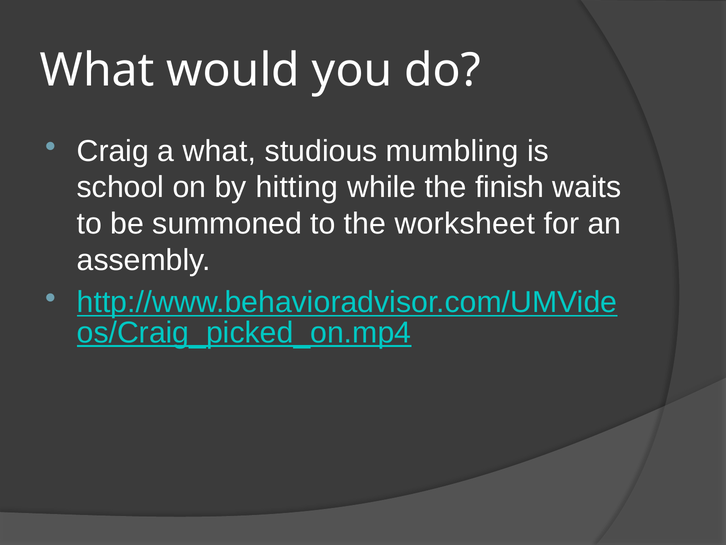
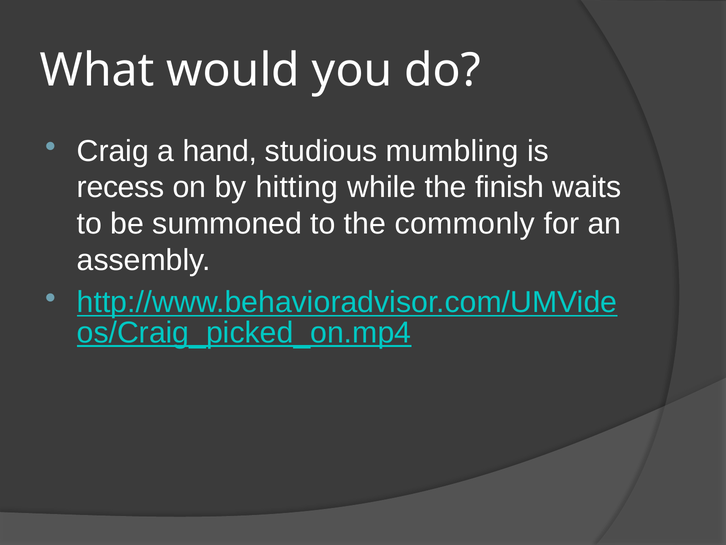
a what: what -> hand
school: school -> recess
worksheet: worksheet -> commonly
